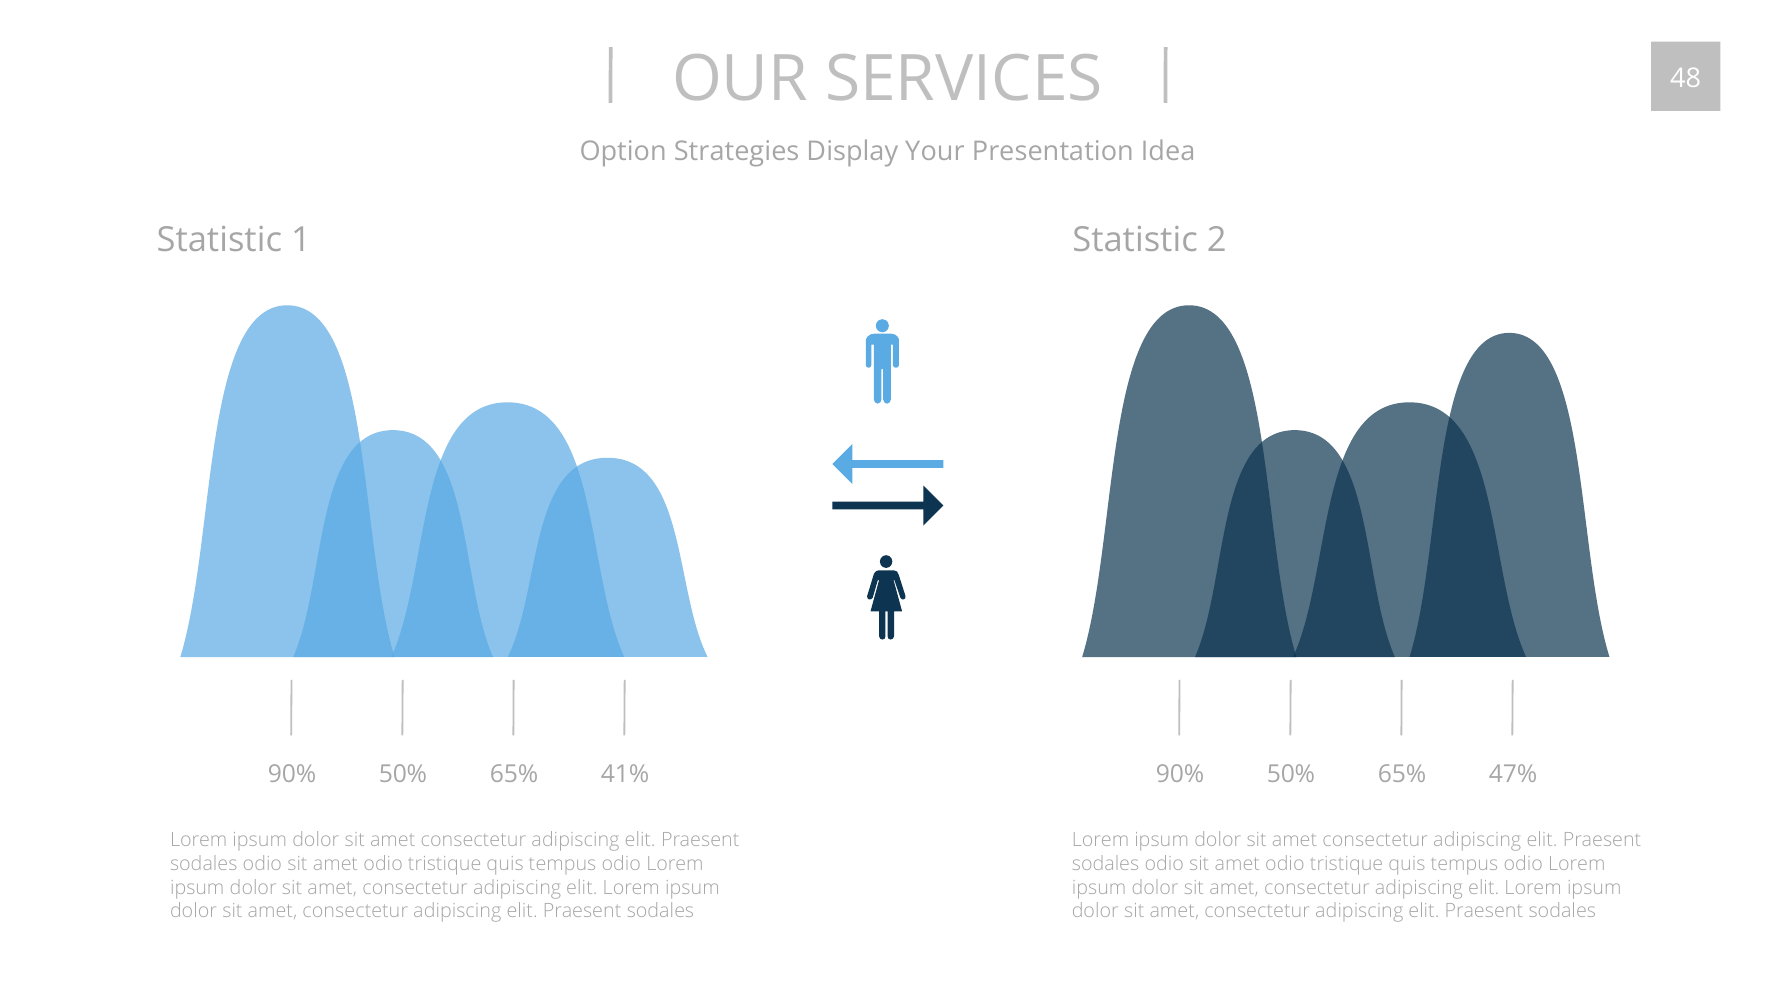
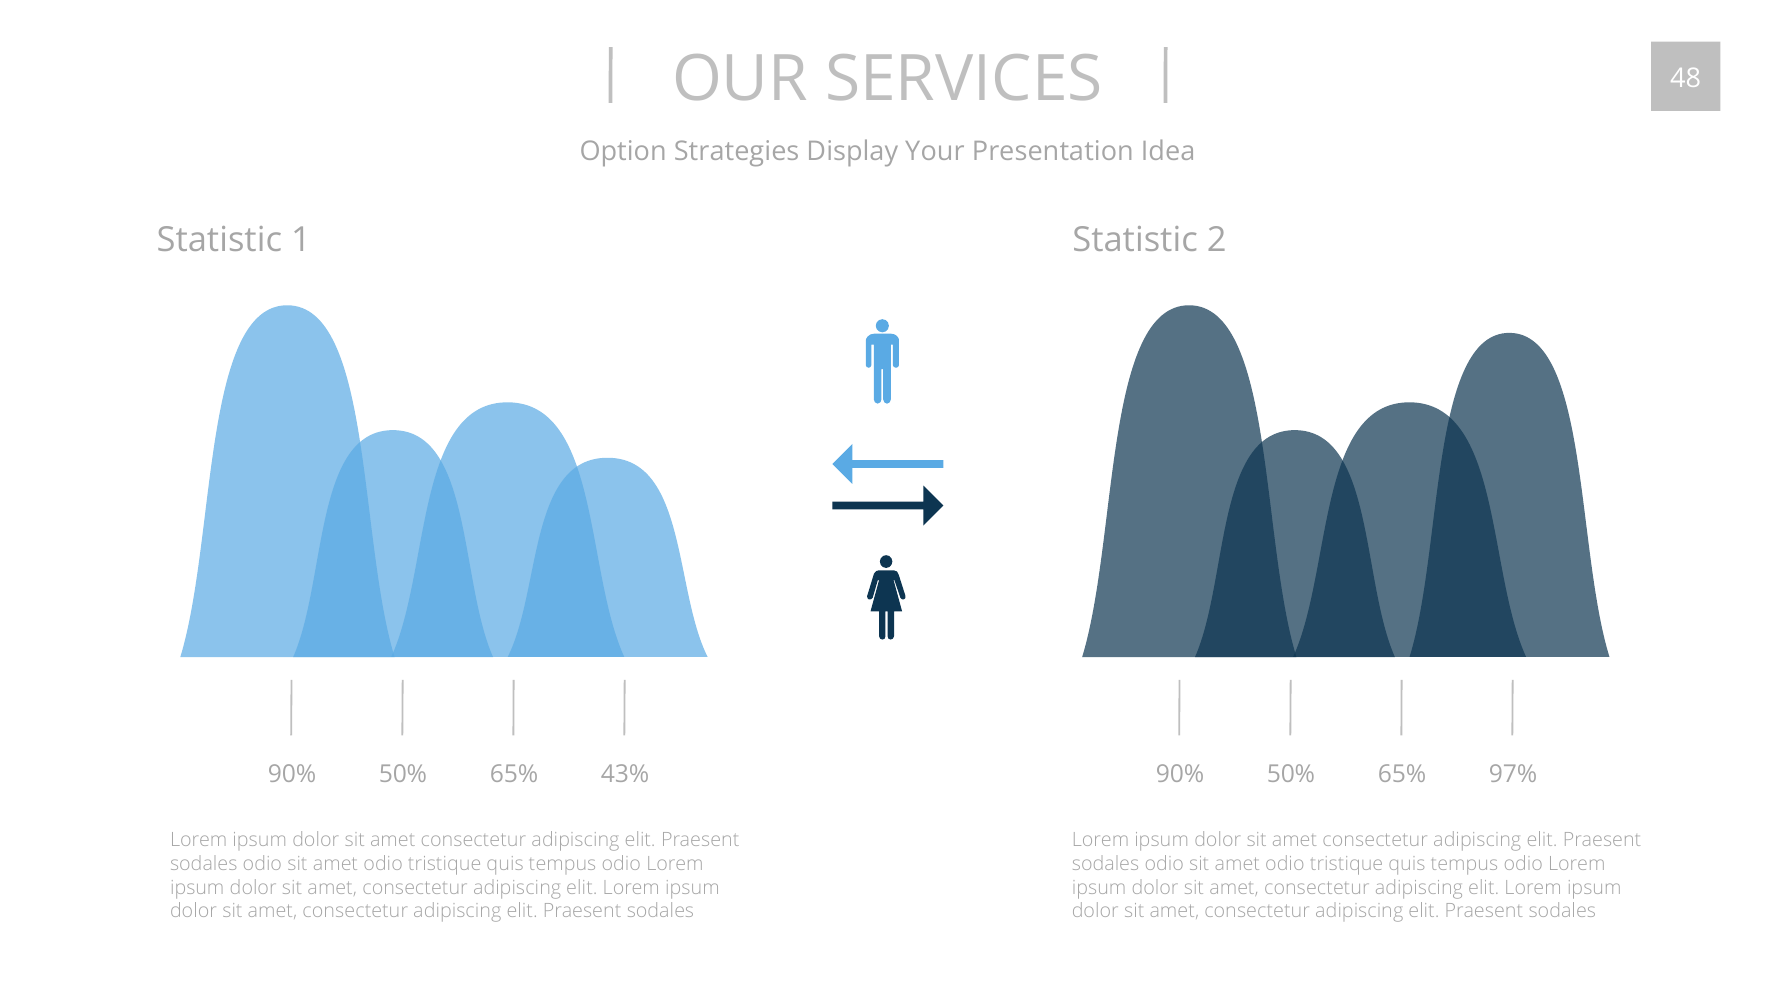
41%: 41% -> 43%
47%: 47% -> 97%
